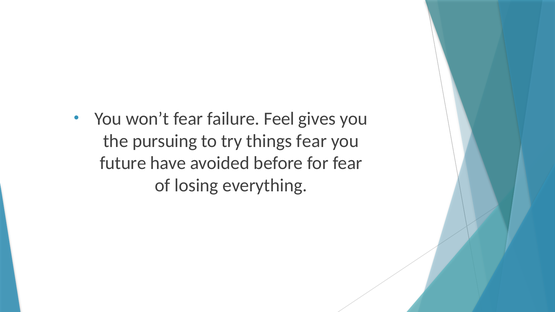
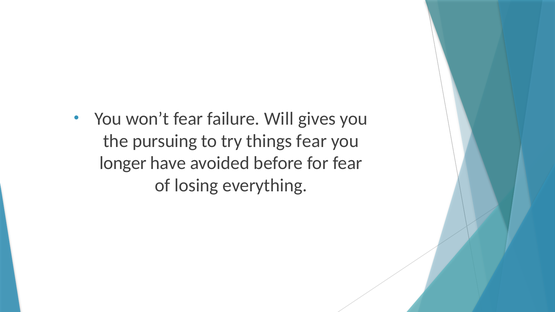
Feel: Feel -> Will
future: future -> longer
